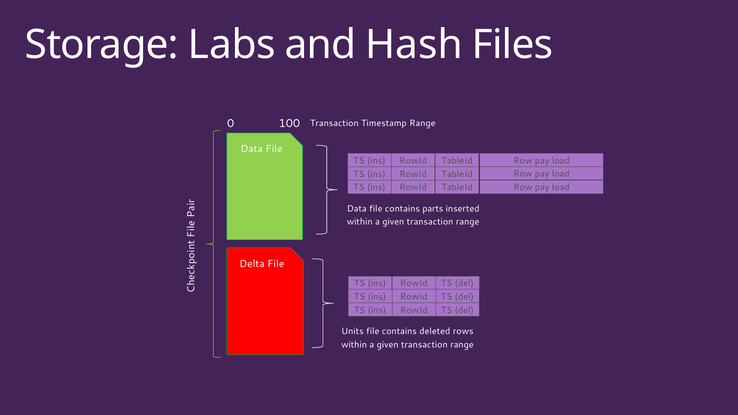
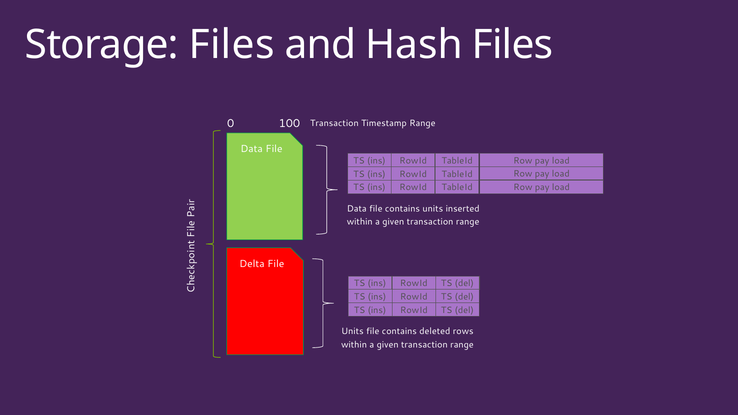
Storage Labs: Labs -> Files
contains parts: parts -> units
